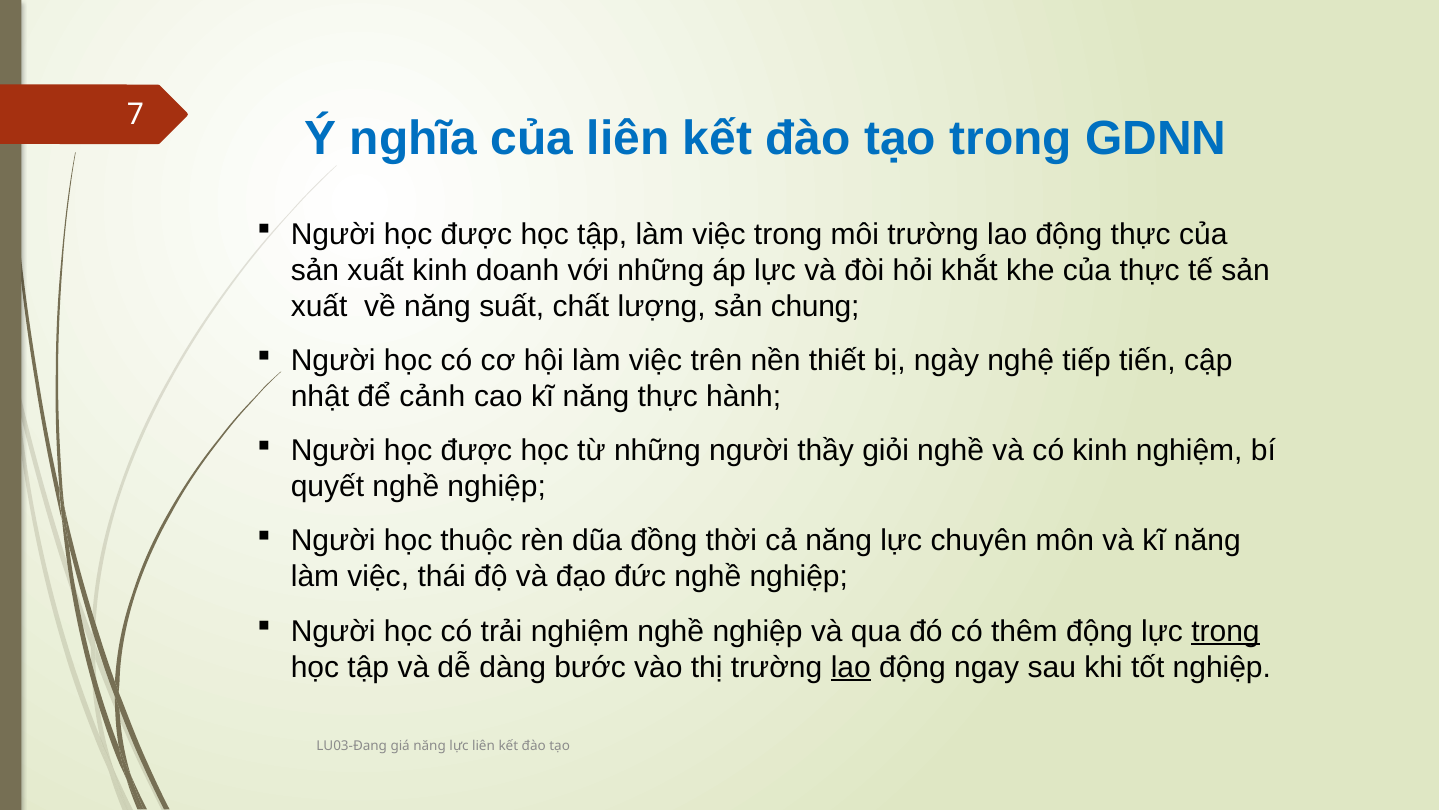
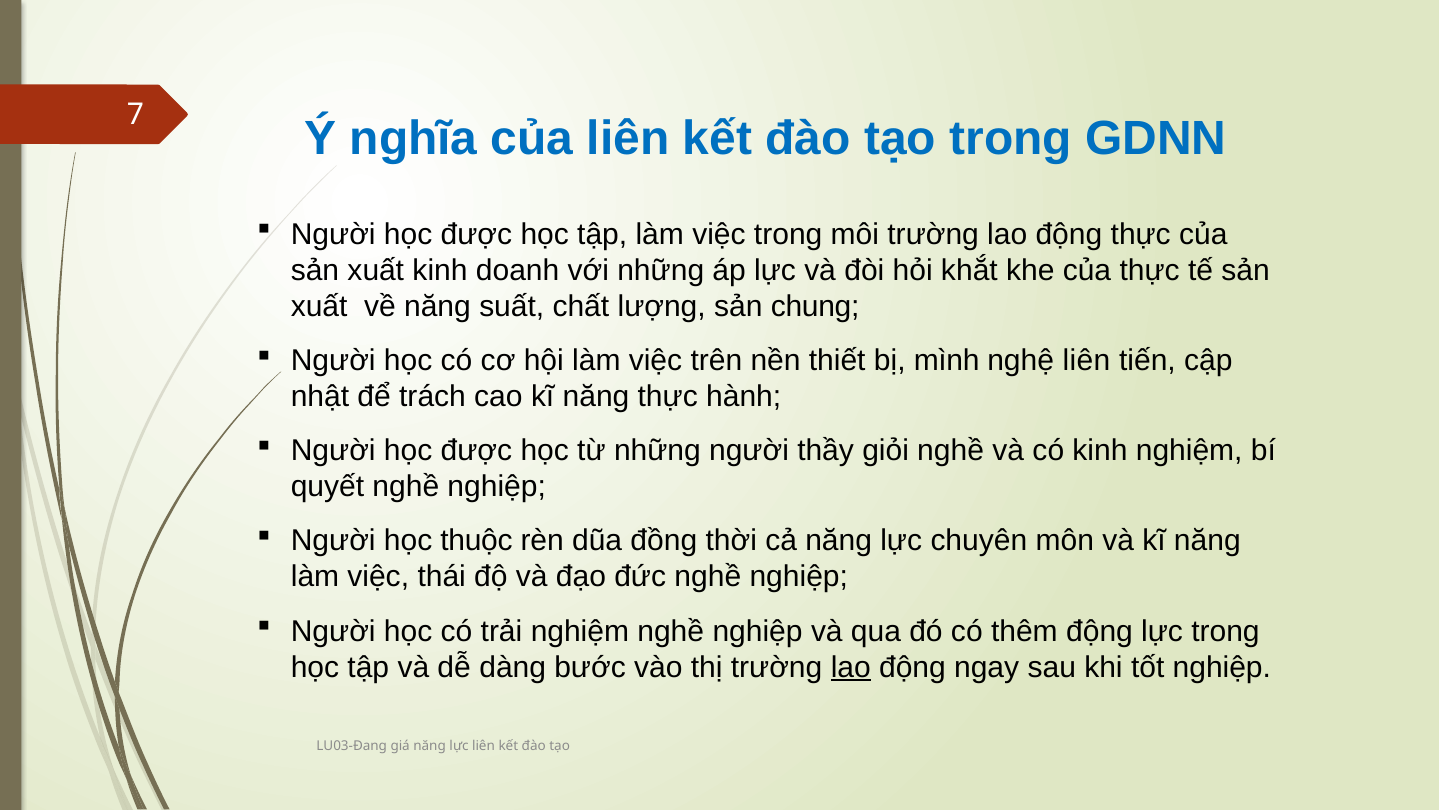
ngày: ngày -> mình
nghệ tiếp: tiếp -> liên
cảnh: cảnh -> trách
trong at (1225, 631) underline: present -> none
